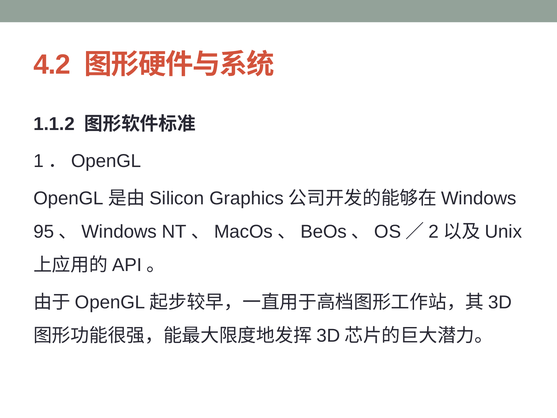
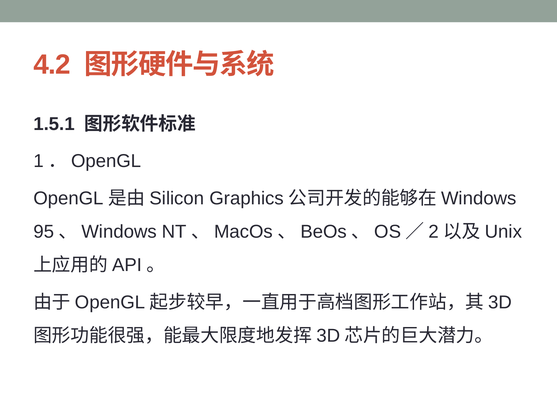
1.1.2: 1.1.2 -> 1.5.1
